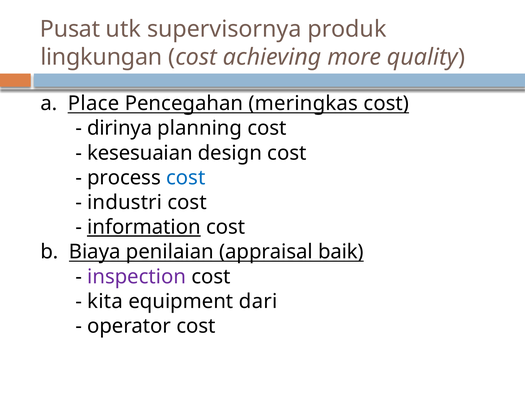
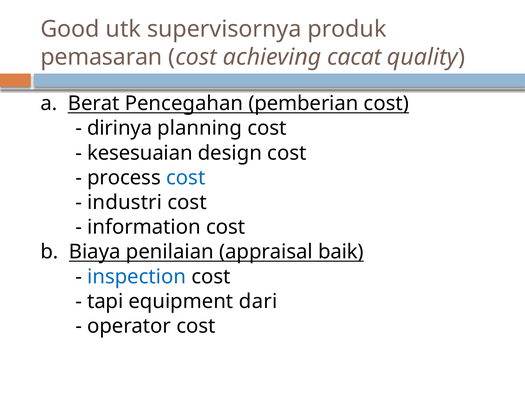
Pusat: Pusat -> Good
lingkungan: lingkungan -> pemasaran
more: more -> cacat
Place: Place -> Berat
meringkas: meringkas -> pemberian
information underline: present -> none
inspection colour: purple -> blue
kita: kita -> tapi
